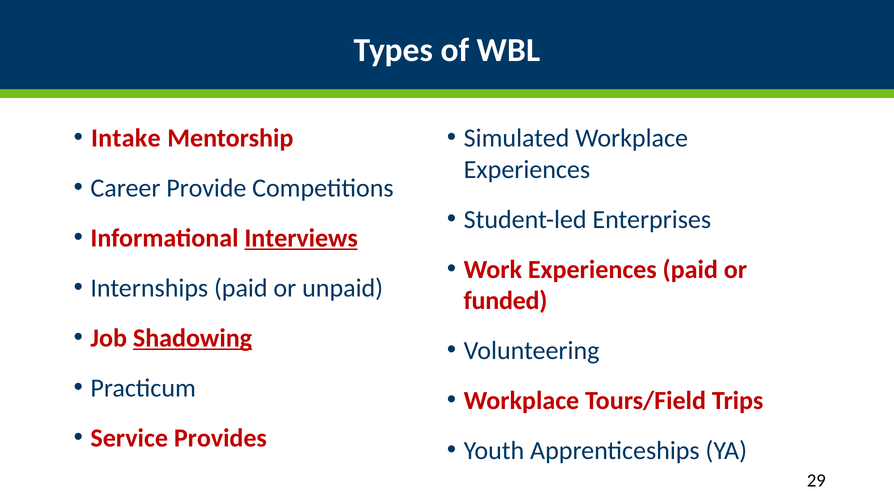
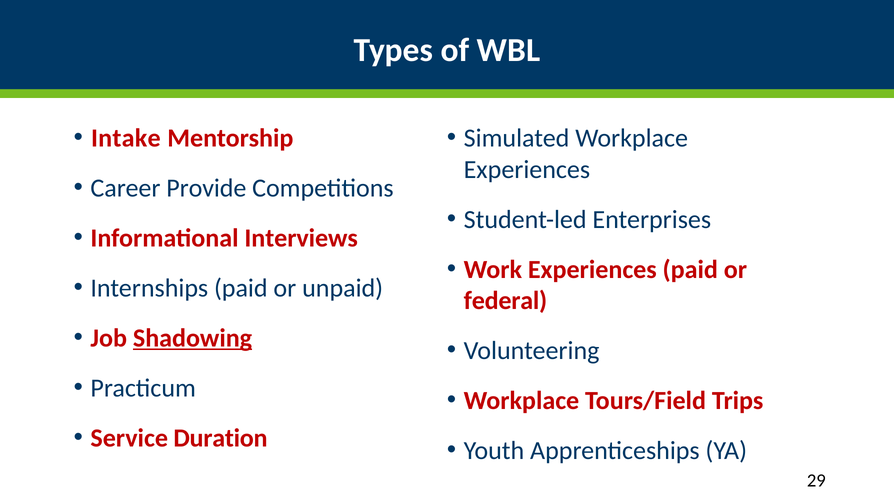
Interviews underline: present -> none
funded: funded -> federal
Provides: Provides -> Duration
